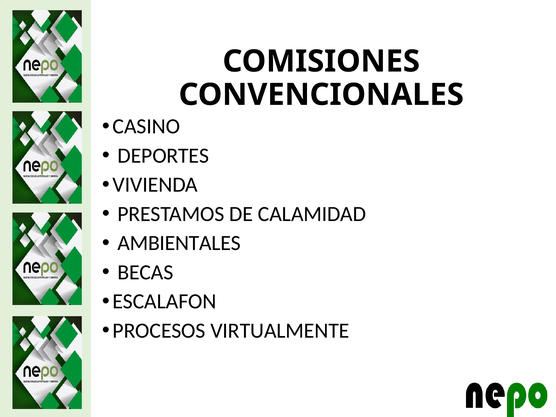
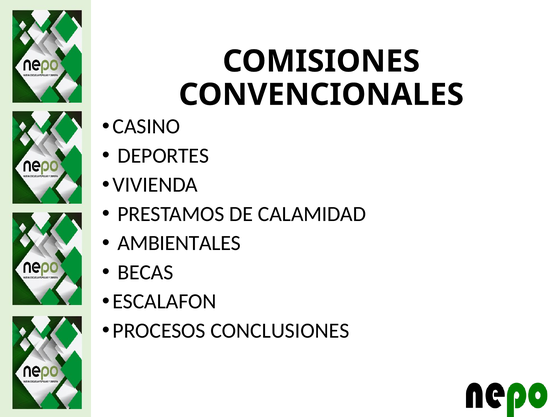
VIRTUALMENTE: VIRTUALMENTE -> CONCLUSIONES
